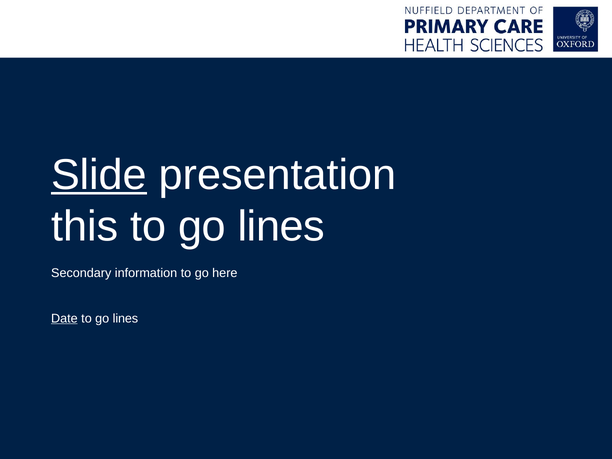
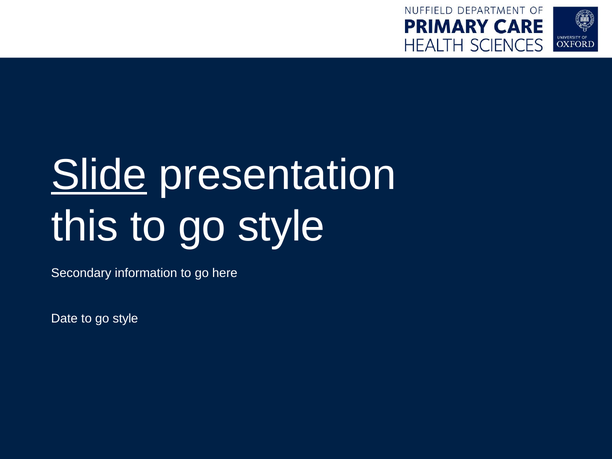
lines at (281, 227): lines -> style
Date underline: present -> none
lines at (125, 319): lines -> style
